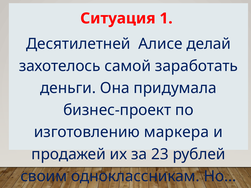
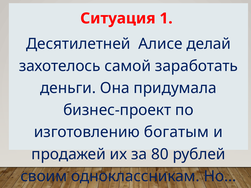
маркера: маркера -> богатым
23: 23 -> 80
